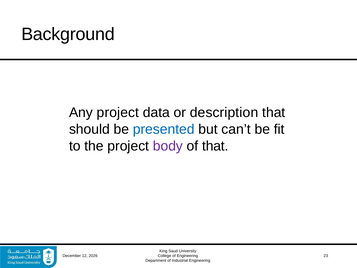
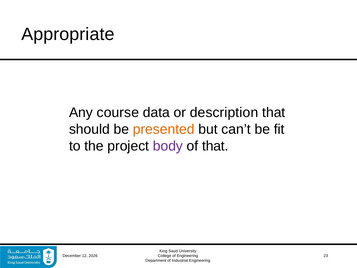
Background: Background -> Appropriate
Any project: project -> course
presented colour: blue -> orange
